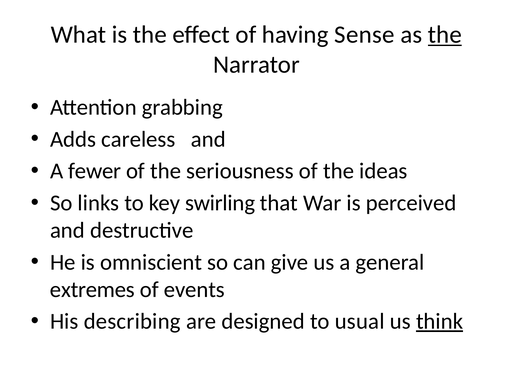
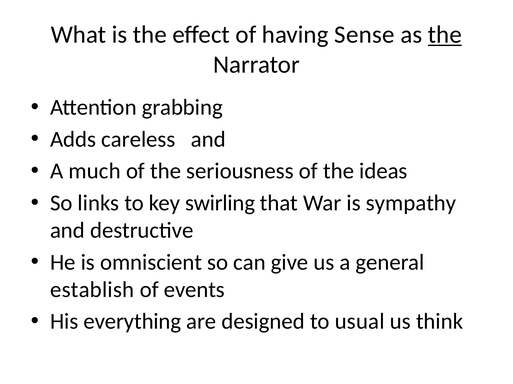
fewer: fewer -> much
perceived: perceived -> sympathy
extremes: extremes -> establish
describing: describing -> everything
think underline: present -> none
